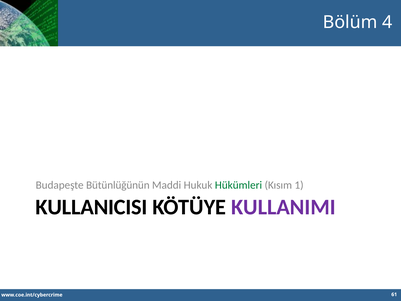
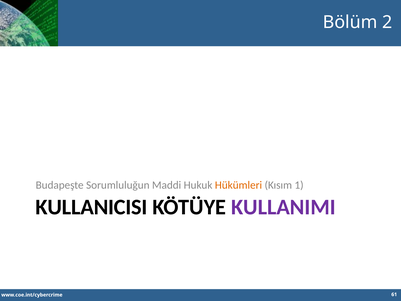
4: 4 -> 2
Bütünlüğünün: Bütünlüğünün -> Sorumluluğun
Hükümleri colour: green -> orange
